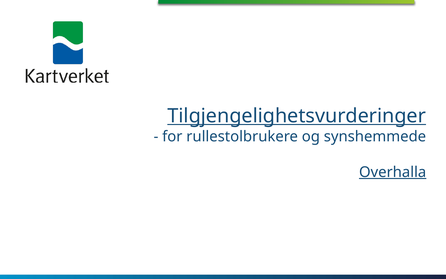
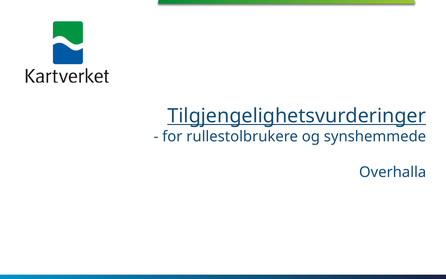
Overhalla underline: present -> none
